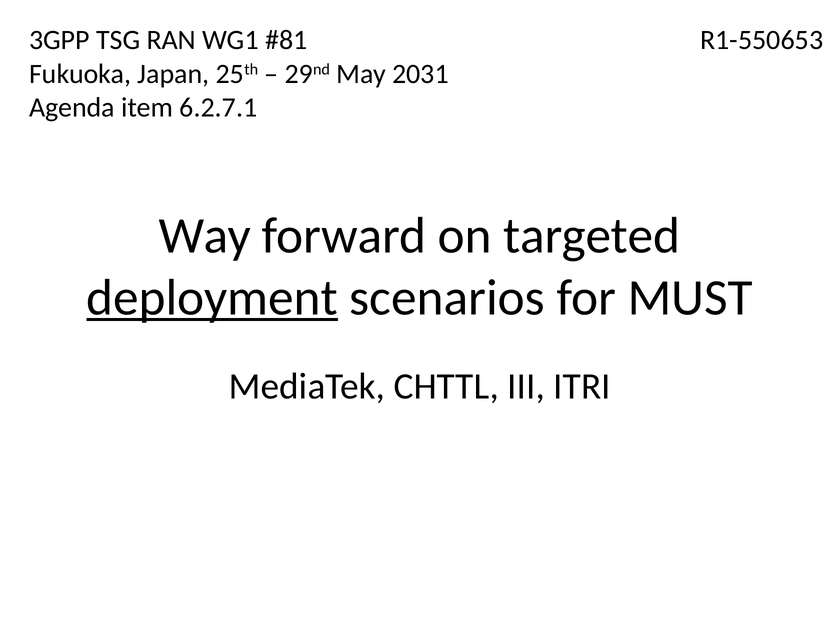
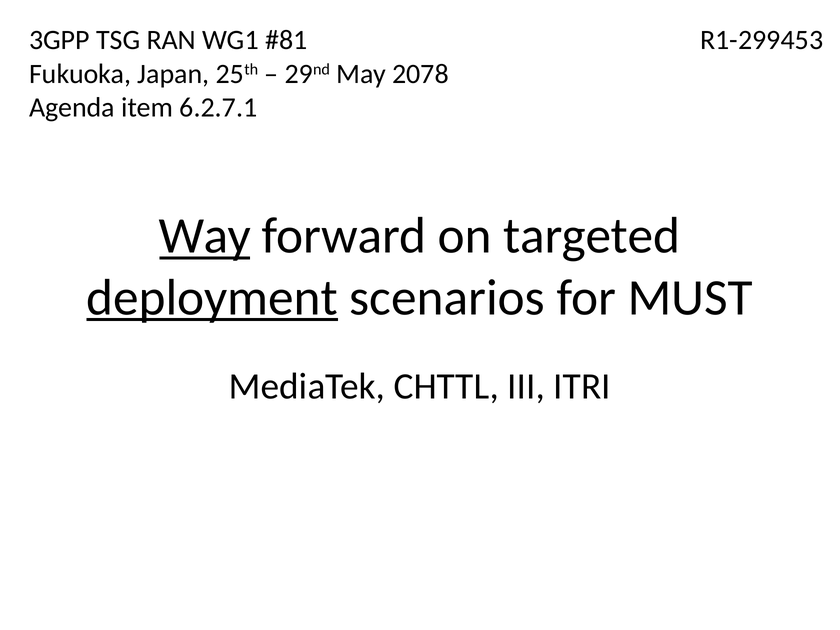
R1-550653: R1-550653 -> R1-299453
2031: 2031 -> 2078
Way underline: none -> present
